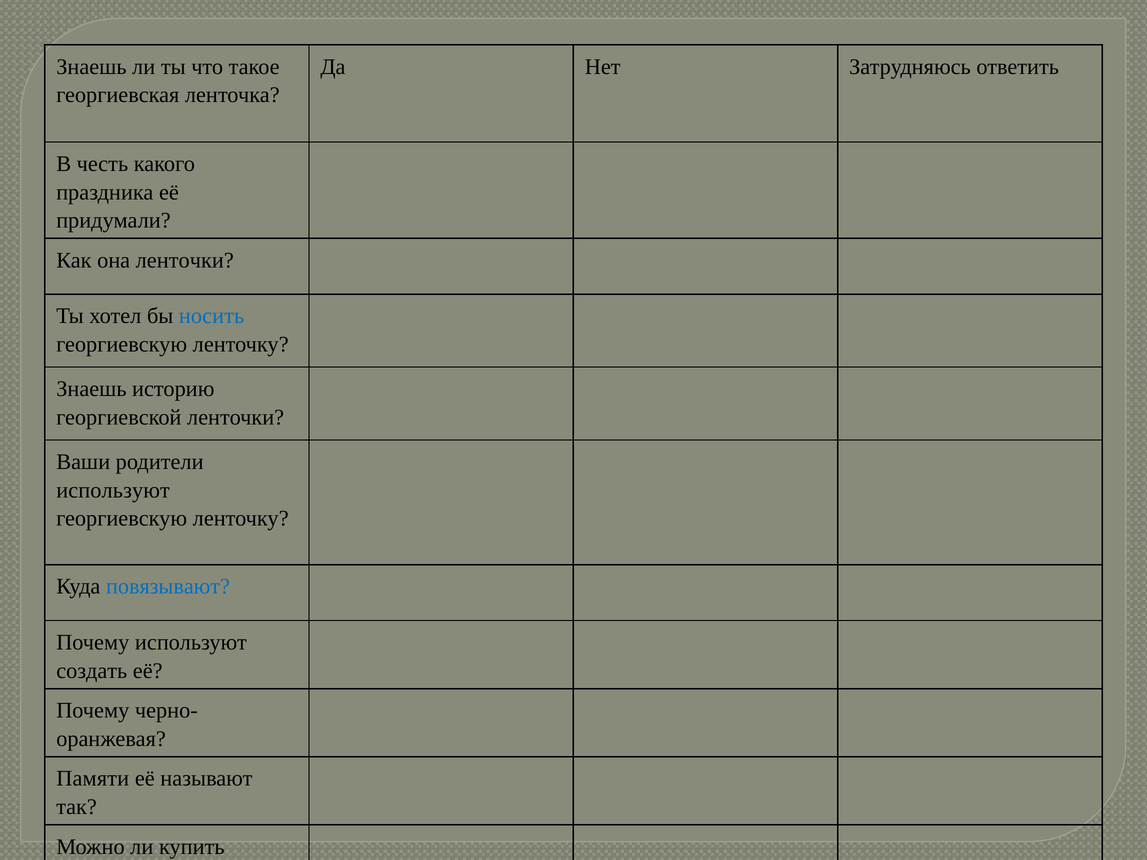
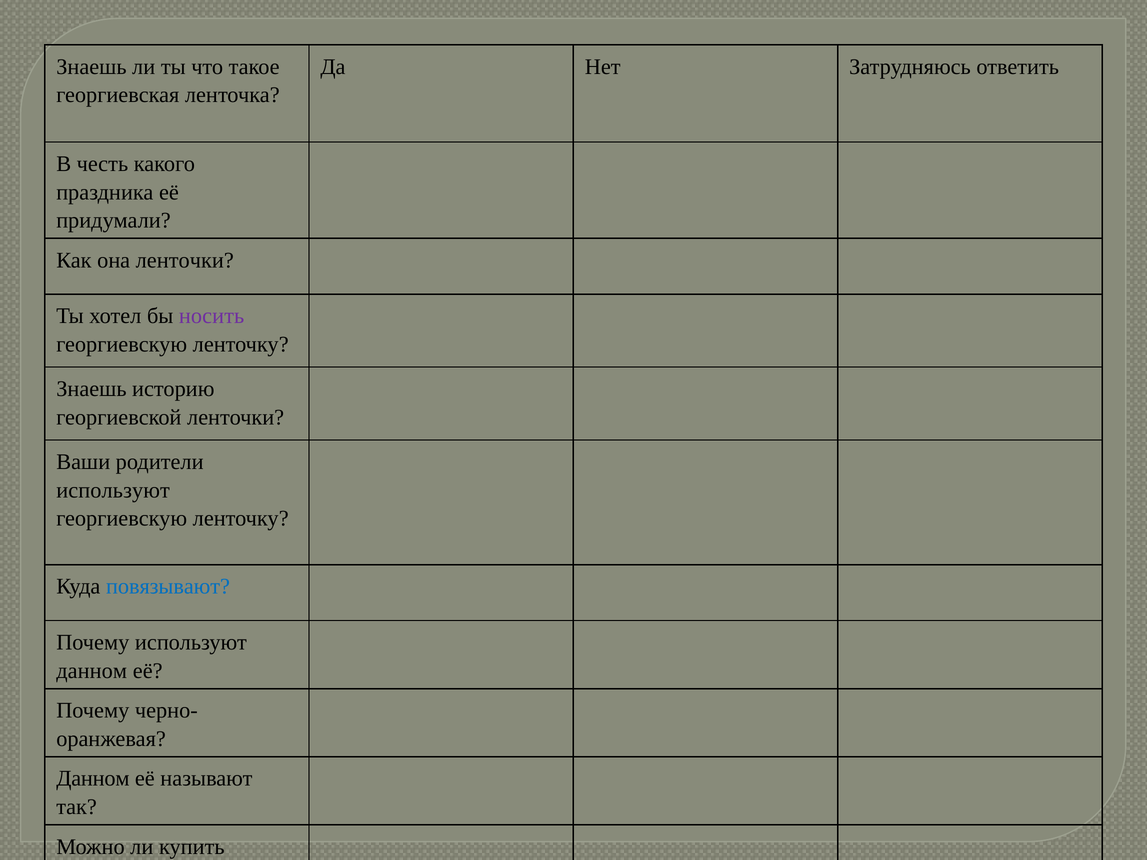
носить colour: blue -> purple
создать at (92, 671): создать -> данном
Памяти at (93, 779): Памяти -> Данном
